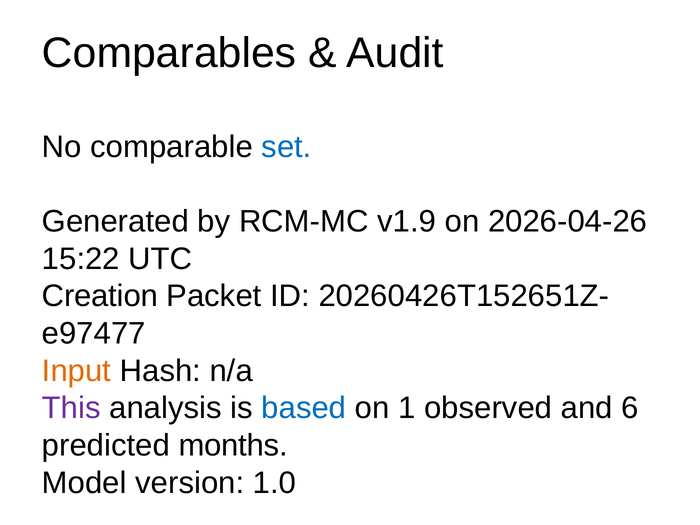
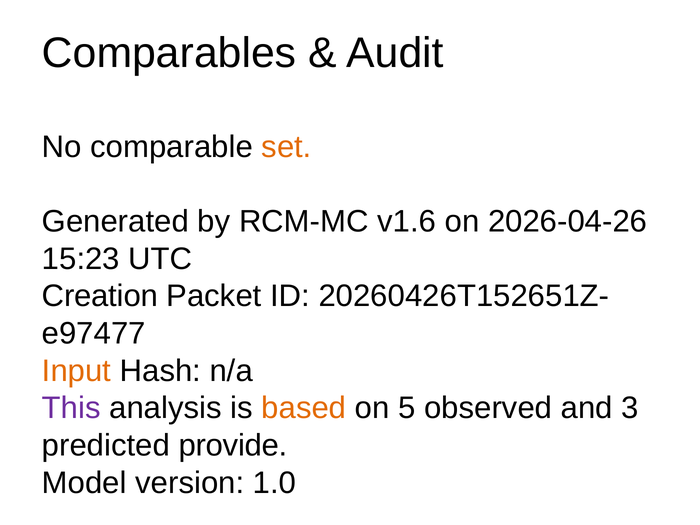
set colour: blue -> orange
v1.9: v1.9 -> v1.6
15:22: 15:22 -> 15:23
based colour: blue -> orange
1: 1 -> 5
6: 6 -> 3
months: months -> provide
